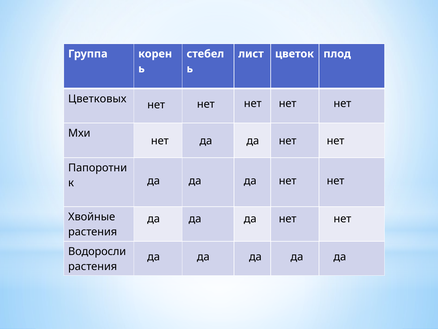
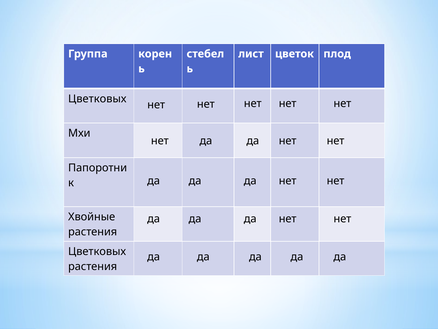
Водоросли at (97, 251): Водоросли -> Цветковых
